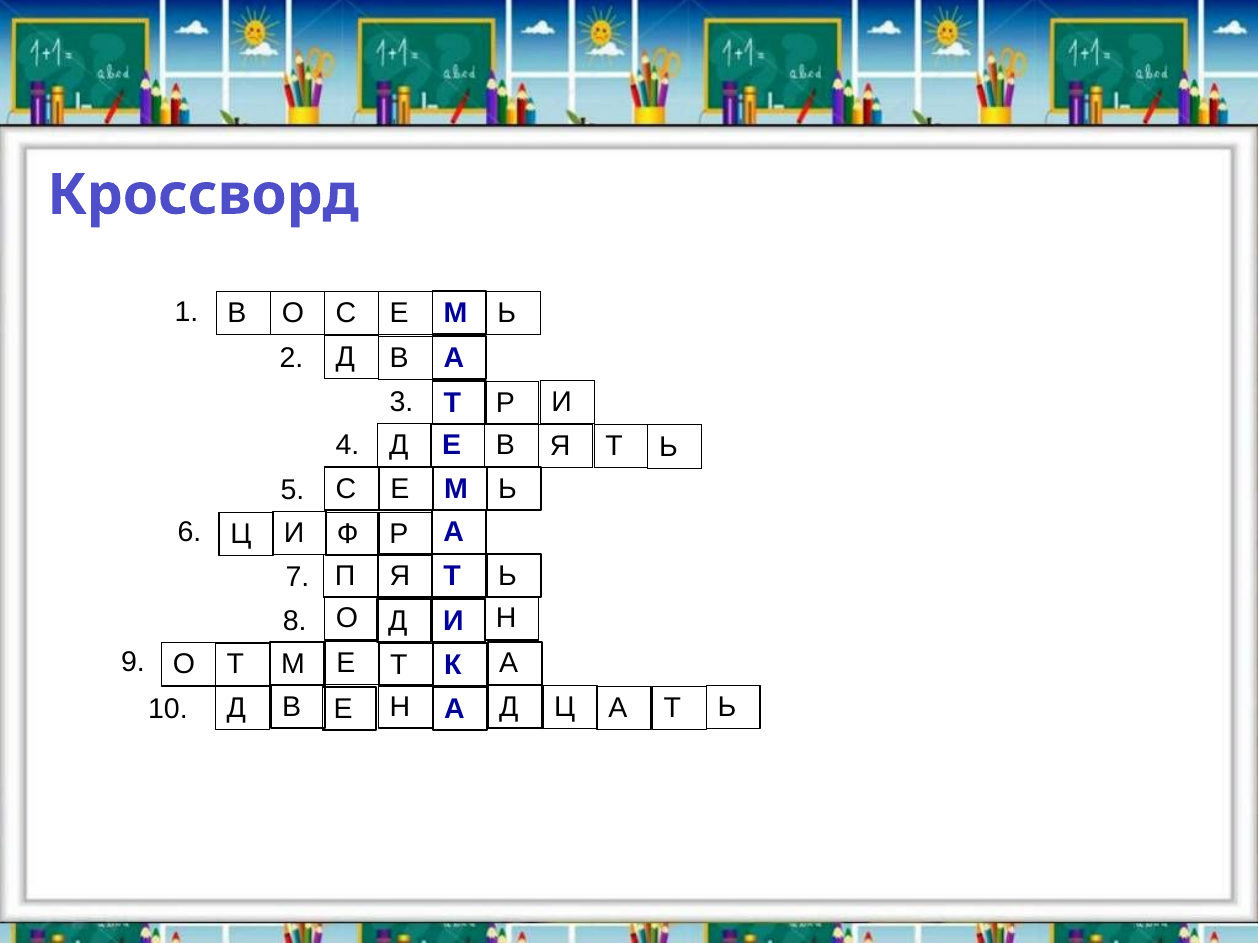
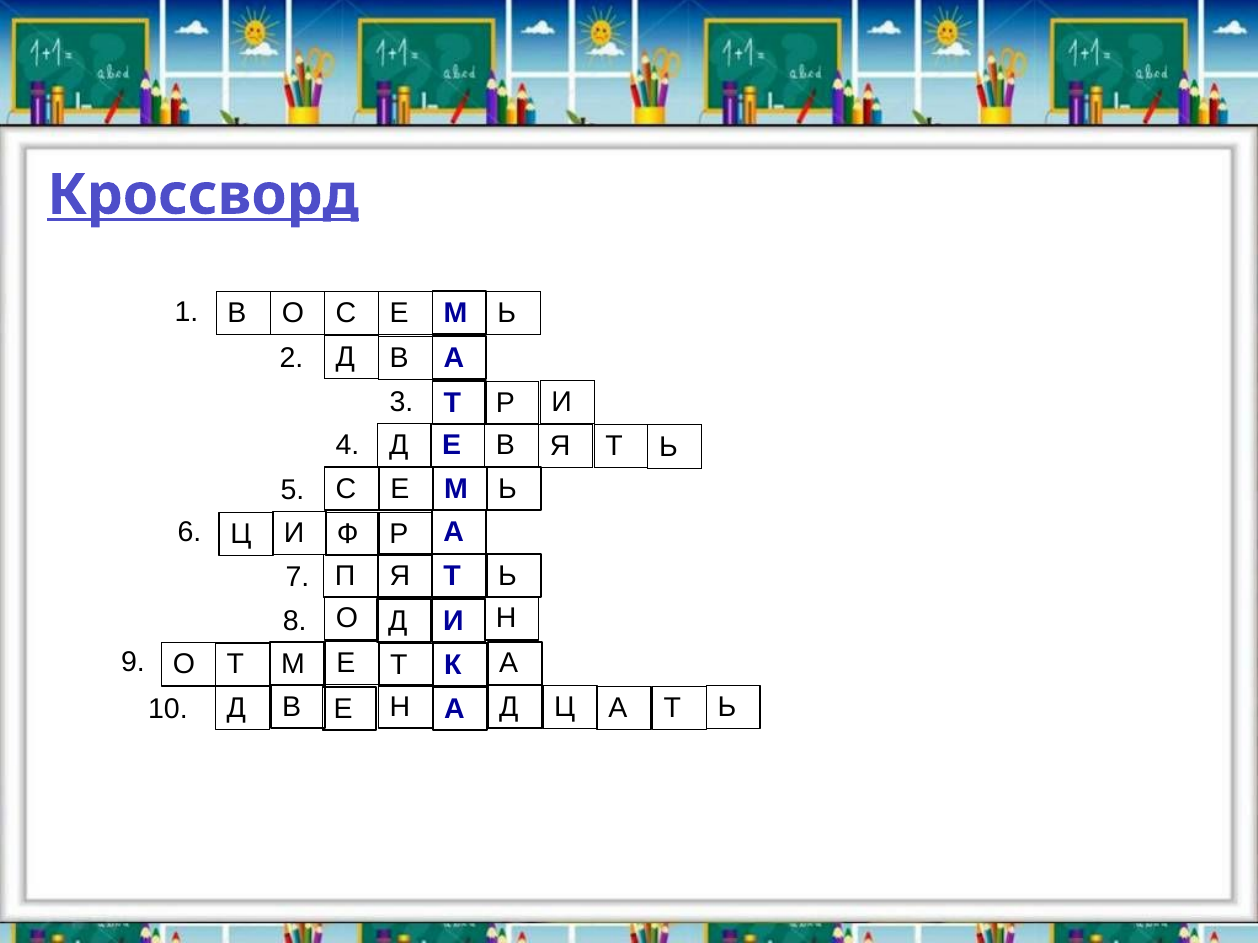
Кроссворд underline: none -> present
